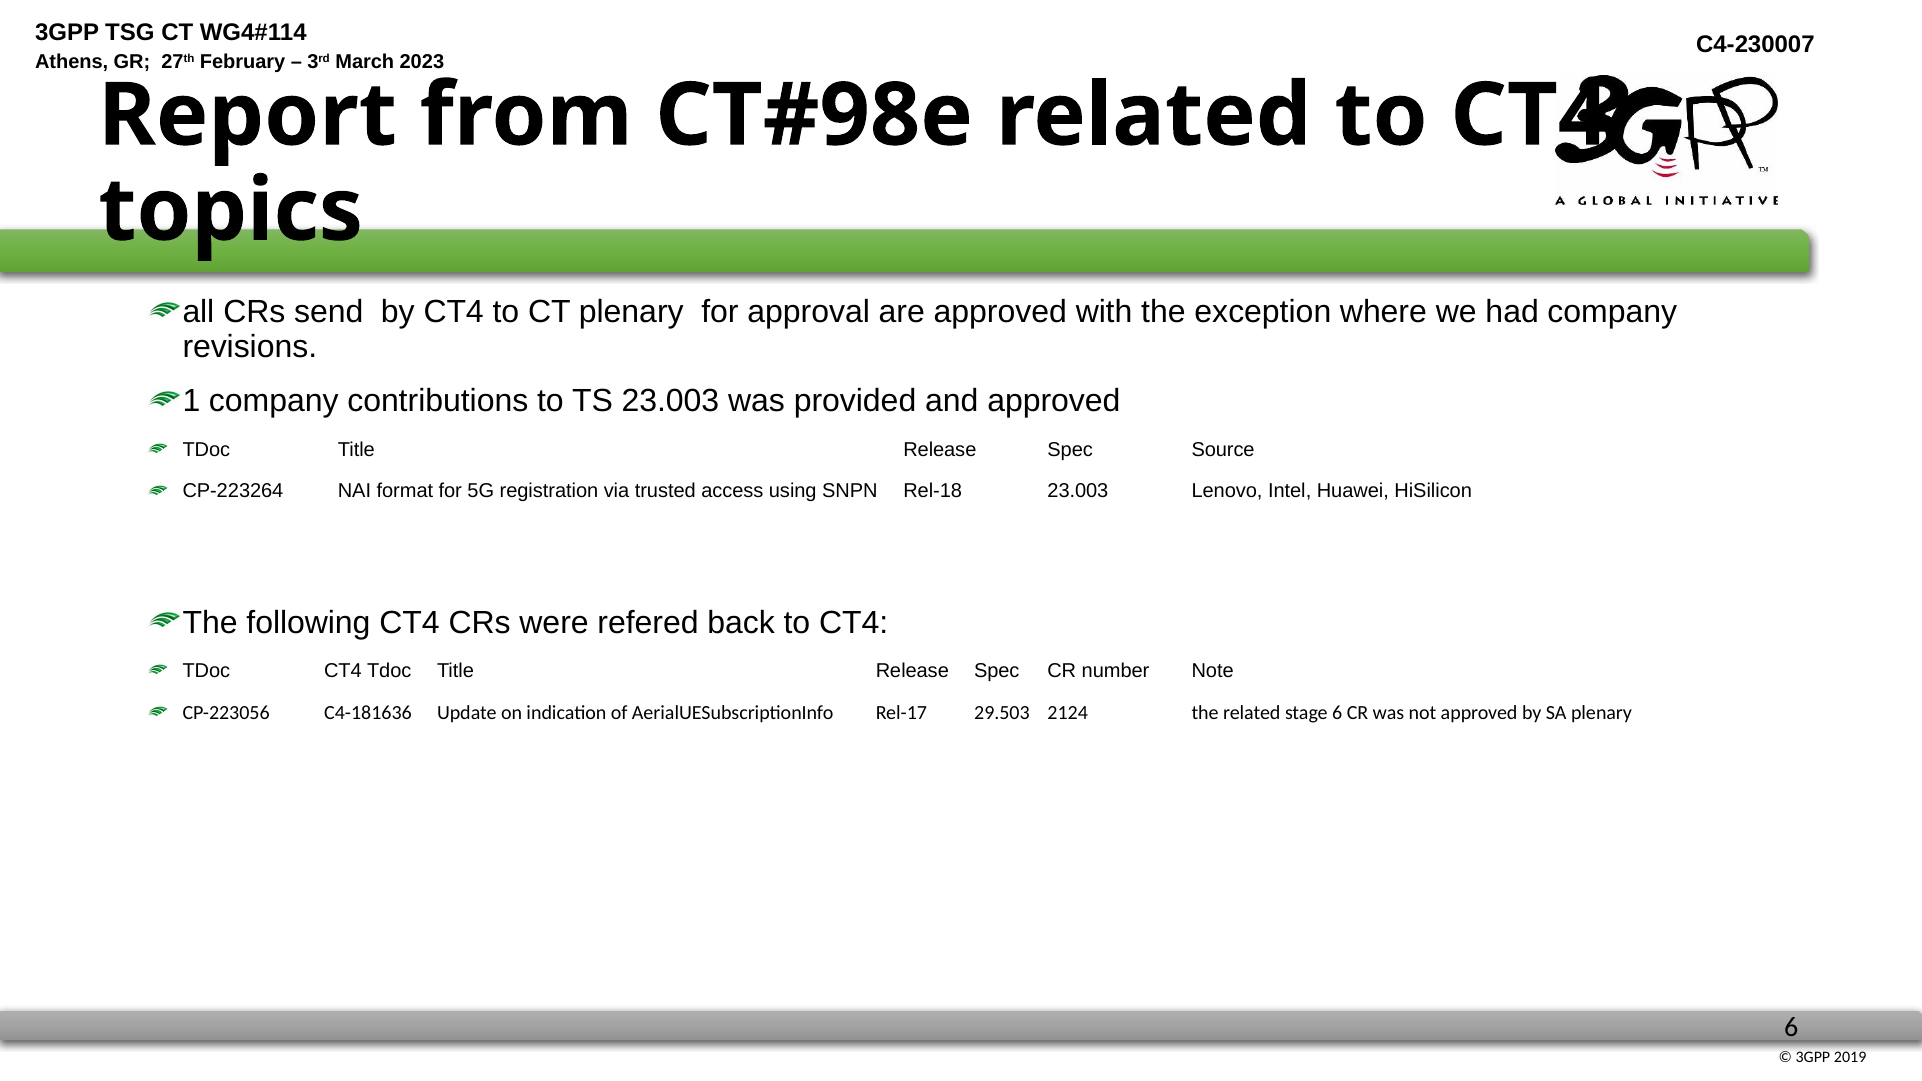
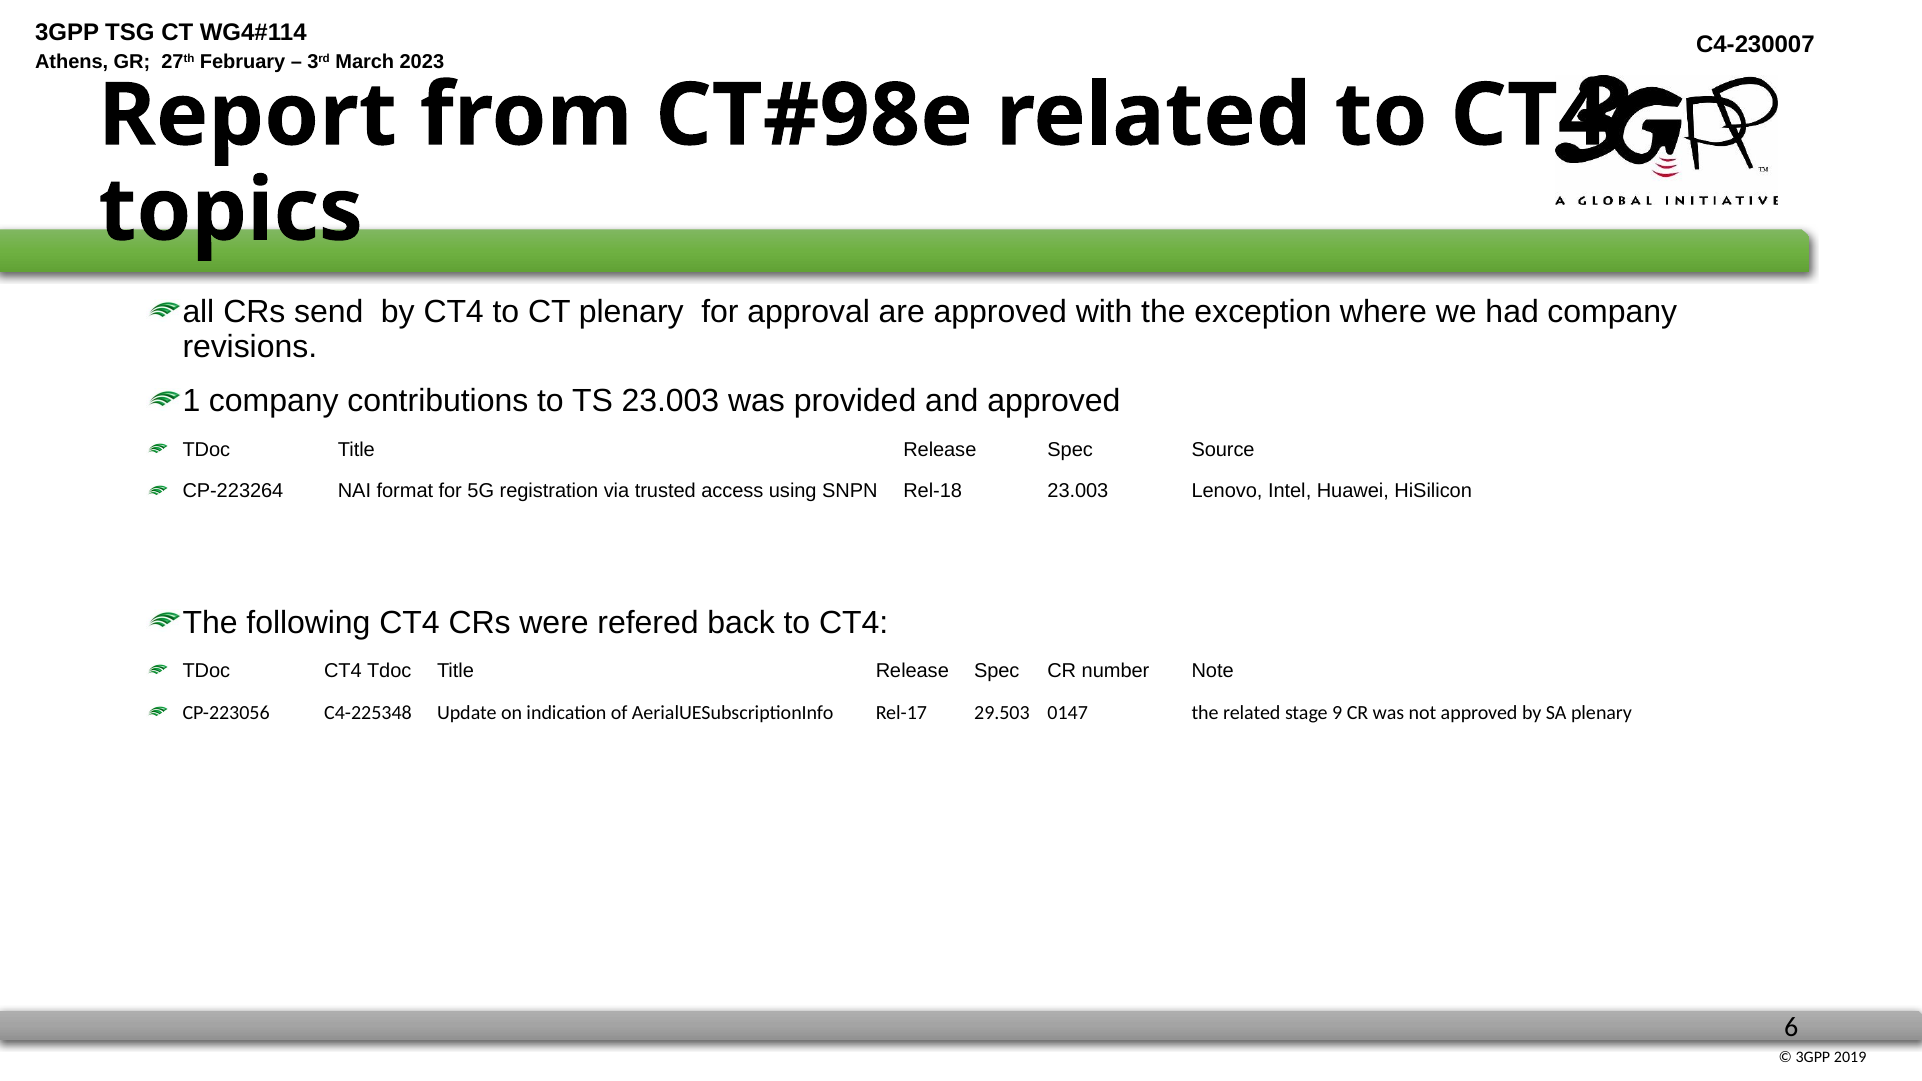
C4-181636: C4-181636 -> C4-225348
2124: 2124 -> 0147
stage 6: 6 -> 9
